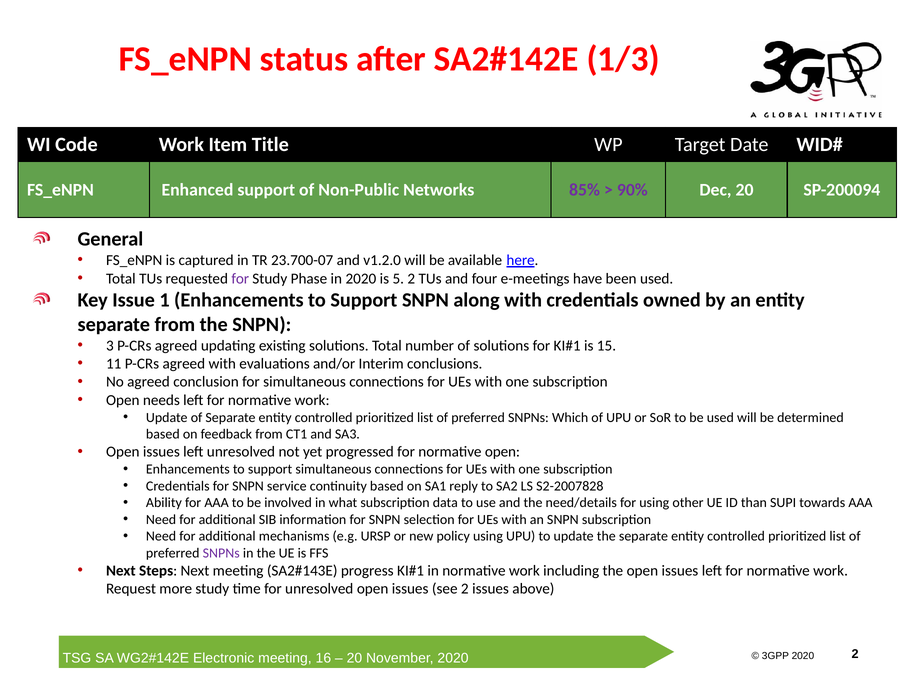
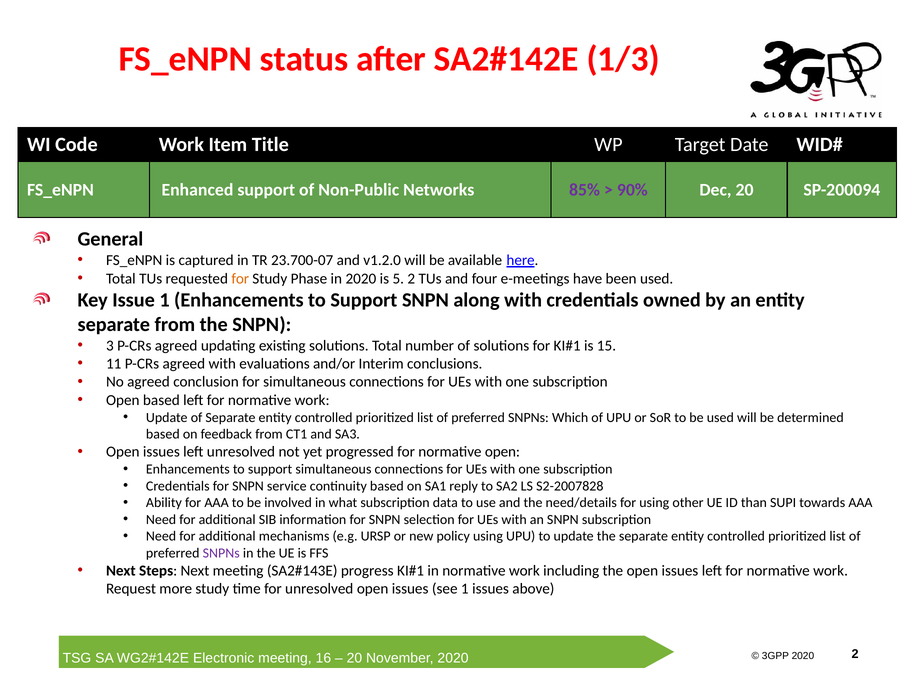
for at (240, 279) colour: purple -> orange
Open needs: needs -> based
see 2: 2 -> 1
